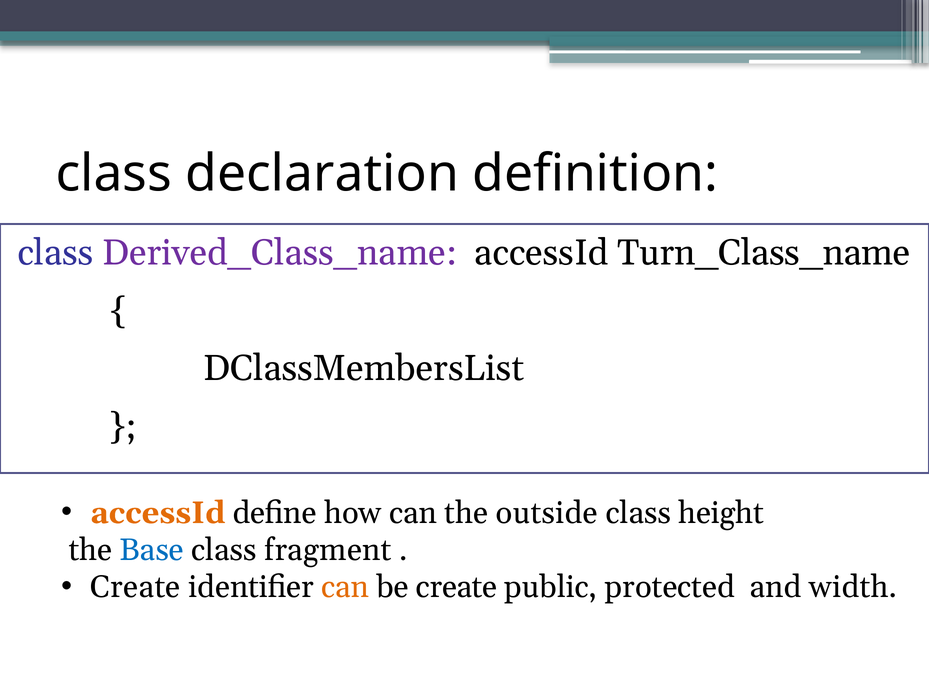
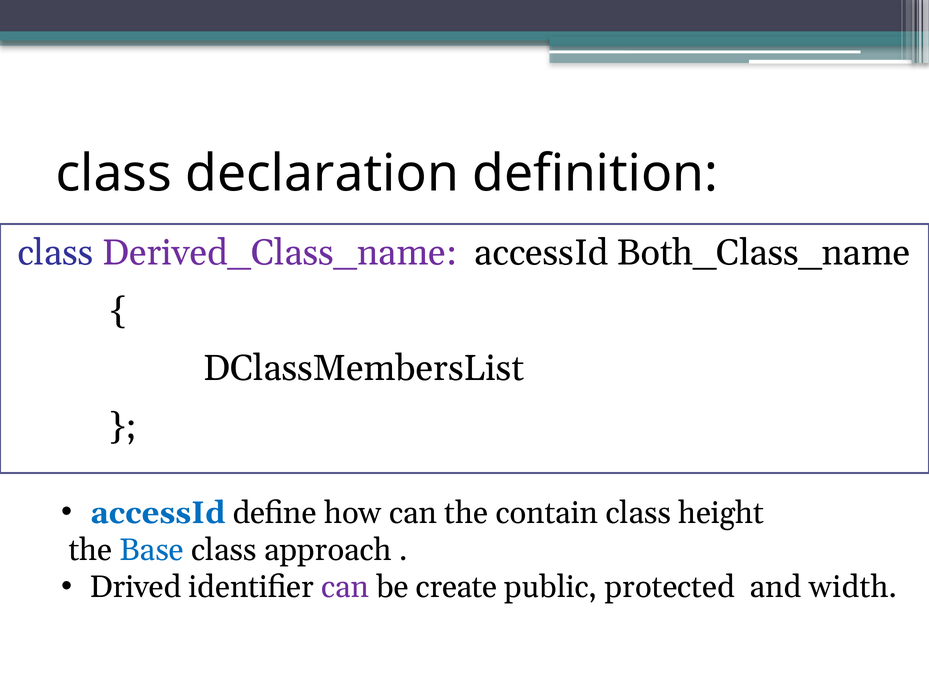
Turn_Class_name: Turn_Class_name -> Both_Class_name
accessId at (158, 513) colour: orange -> blue
outside: outside -> contain
fragment: fragment -> approach
Create at (135, 587): Create -> Drived
can at (345, 587) colour: orange -> purple
